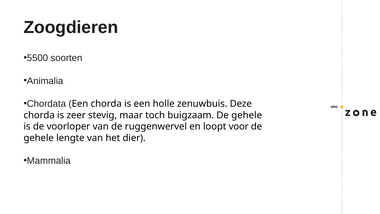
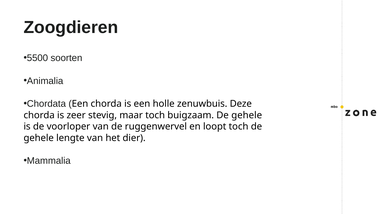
loopt voor: voor -> toch
